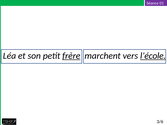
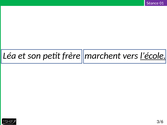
frère underline: present -> none
